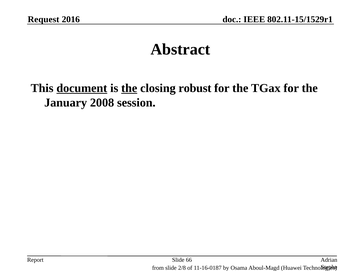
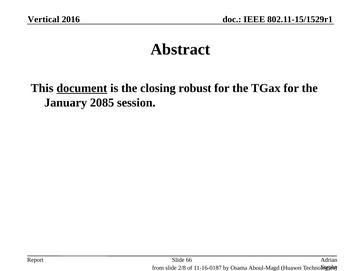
Request: Request -> Vertical
the at (129, 88) underline: present -> none
2008: 2008 -> 2085
